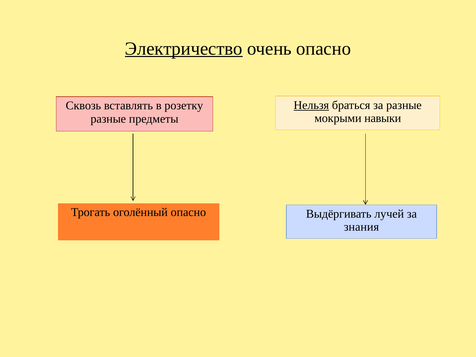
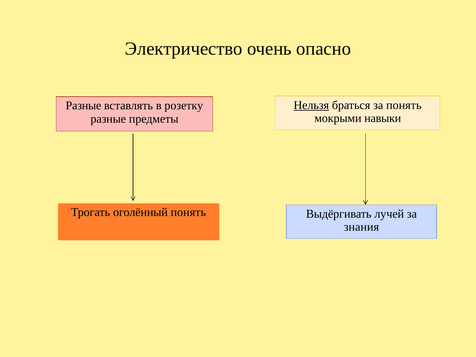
Электричество underline: present -> none
за разные: разные -> понять
Сквозь at (83, 106): Сквозь -> Разные
оголённый опасно: опасно -> понять
